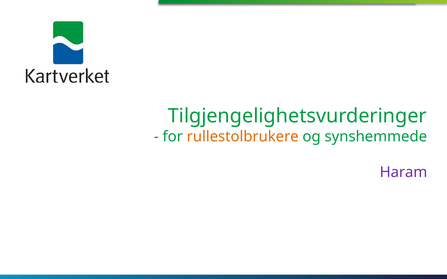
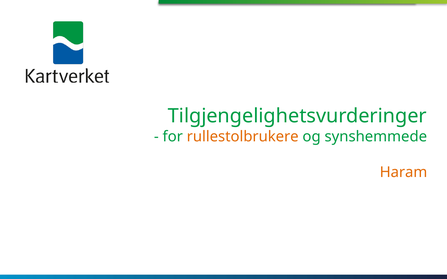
Haram colour: purple -> orange
